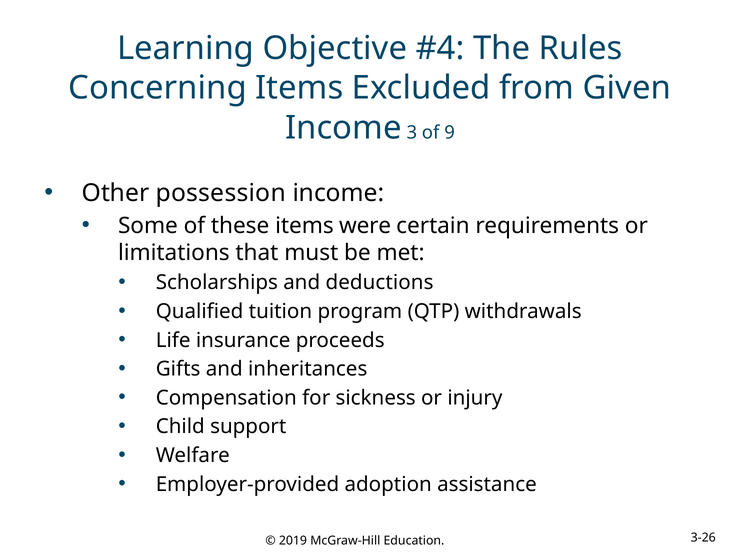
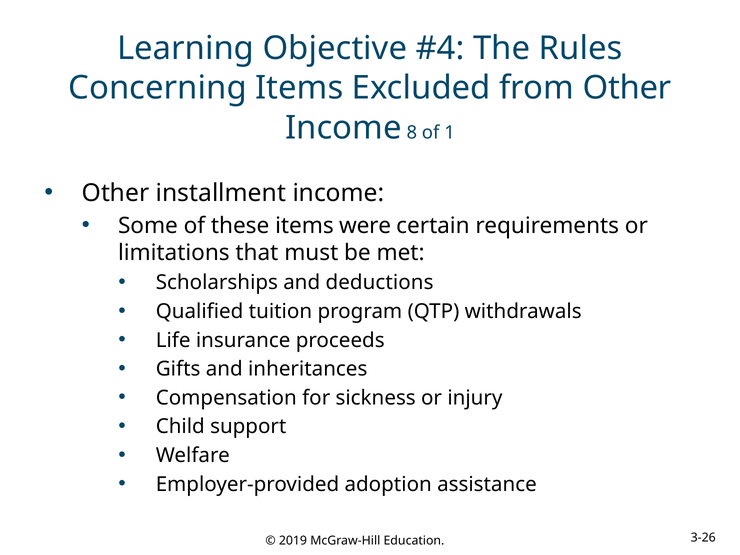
from Given: Given -> Other
3: 3 -> 8
9: 9 -> 1
possession: possession -> installment
